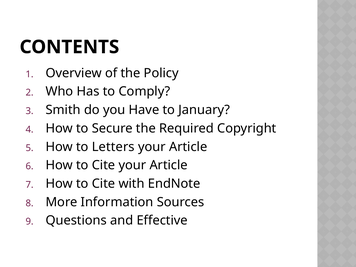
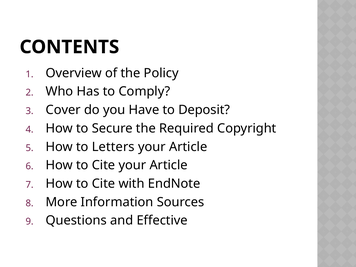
Smith: Smith -> Cover
January: January -> Deposit
